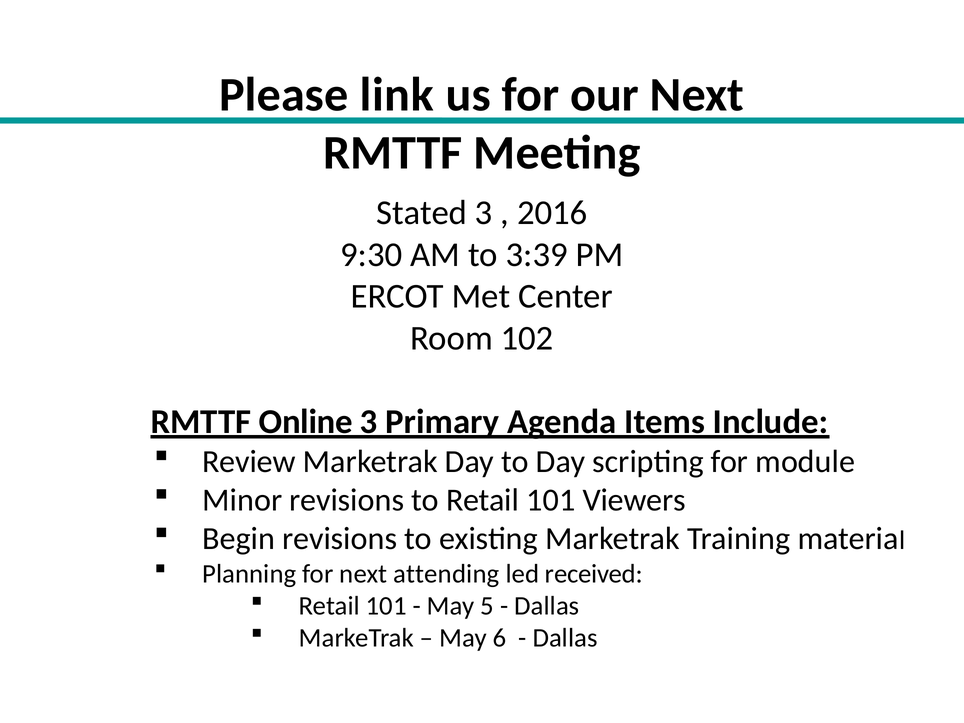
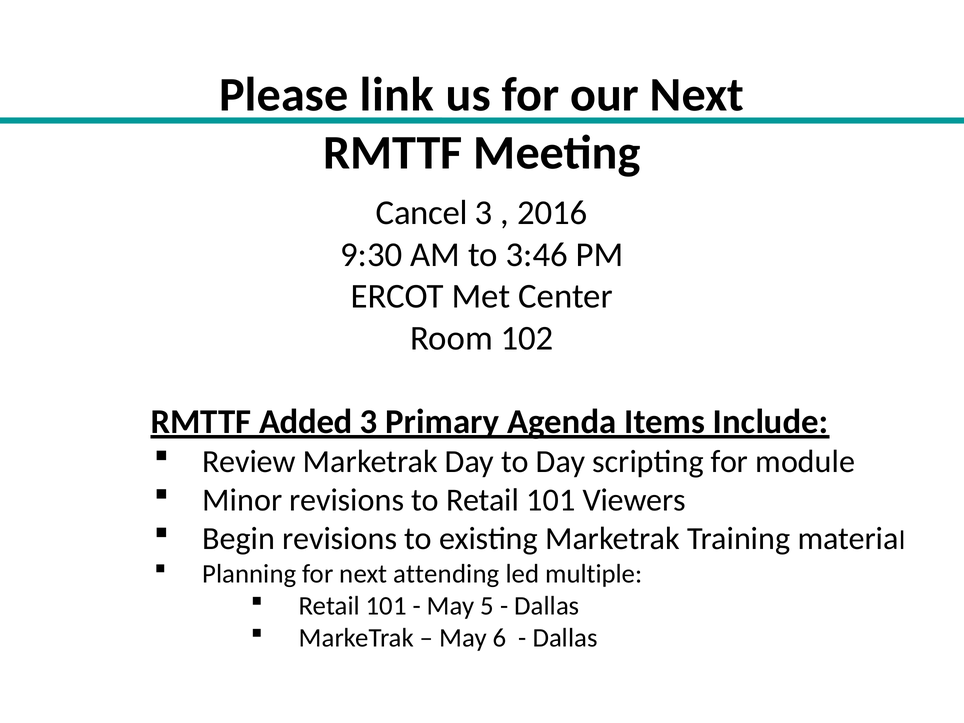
Stated: Stated -> Cancel
3:39: 3:39 -> 3:46
Online: Online -> Added
received: received -> multiple
